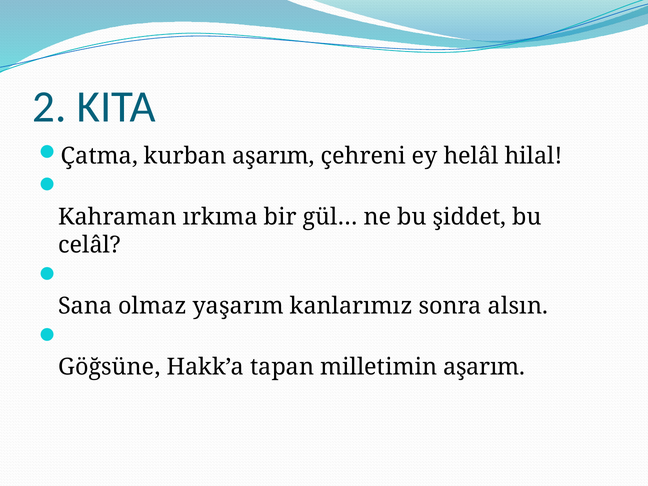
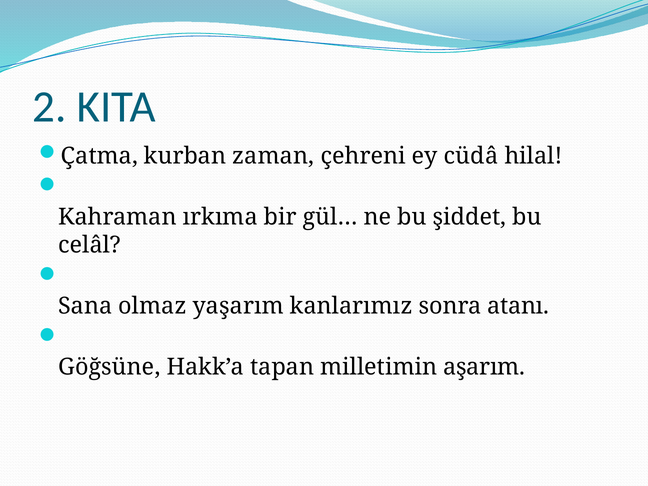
kurban aşarım: aşarım -> zaman
helâl: helâl -> cüdâ
alsın: alsın -> atanı
